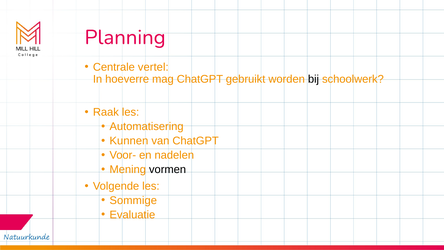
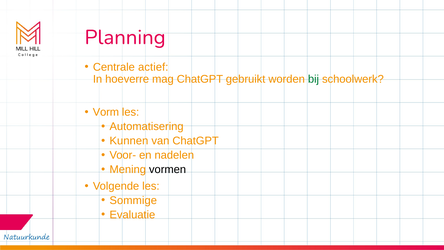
vertel: vertel -> actief
bij colour: black -> green
Raak: Raak -> Vorm
